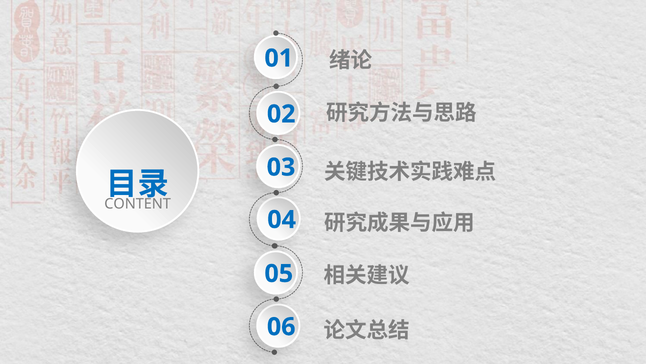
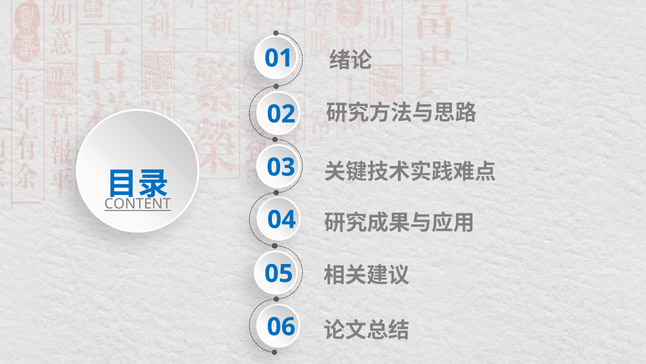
CONTENT underline: none -> present
